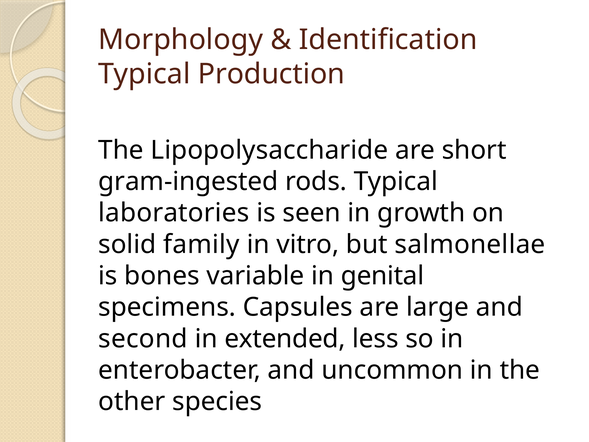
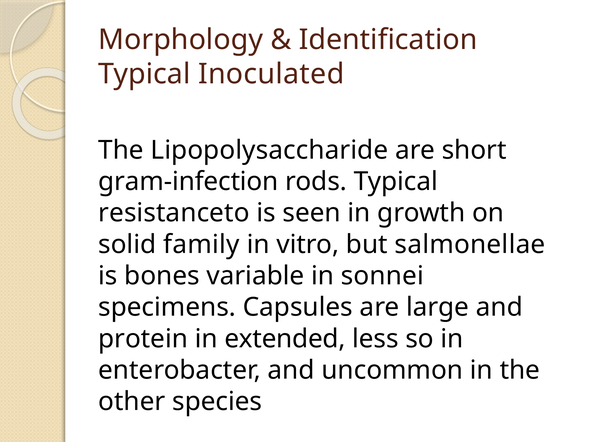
Production: Production -> Inoculated
gram-ingested: gram-ingested -> gram-infection
laboratories: laboratories -> resistanceto
genital: genital -> sonnei
second: second -> protein
